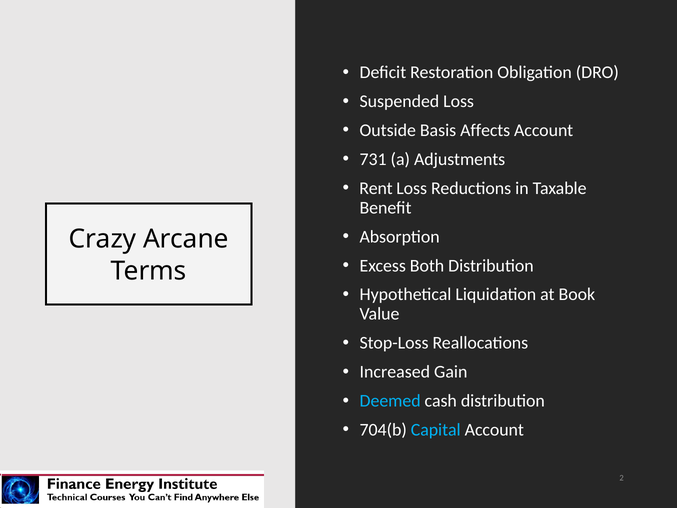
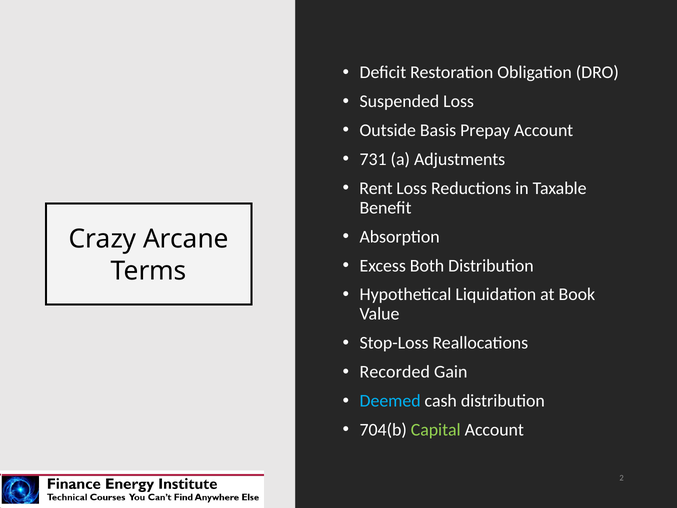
Affects: Affects -> Prepay
Increased: Increased -> Recorded
Capital colour: light blue -> light green
